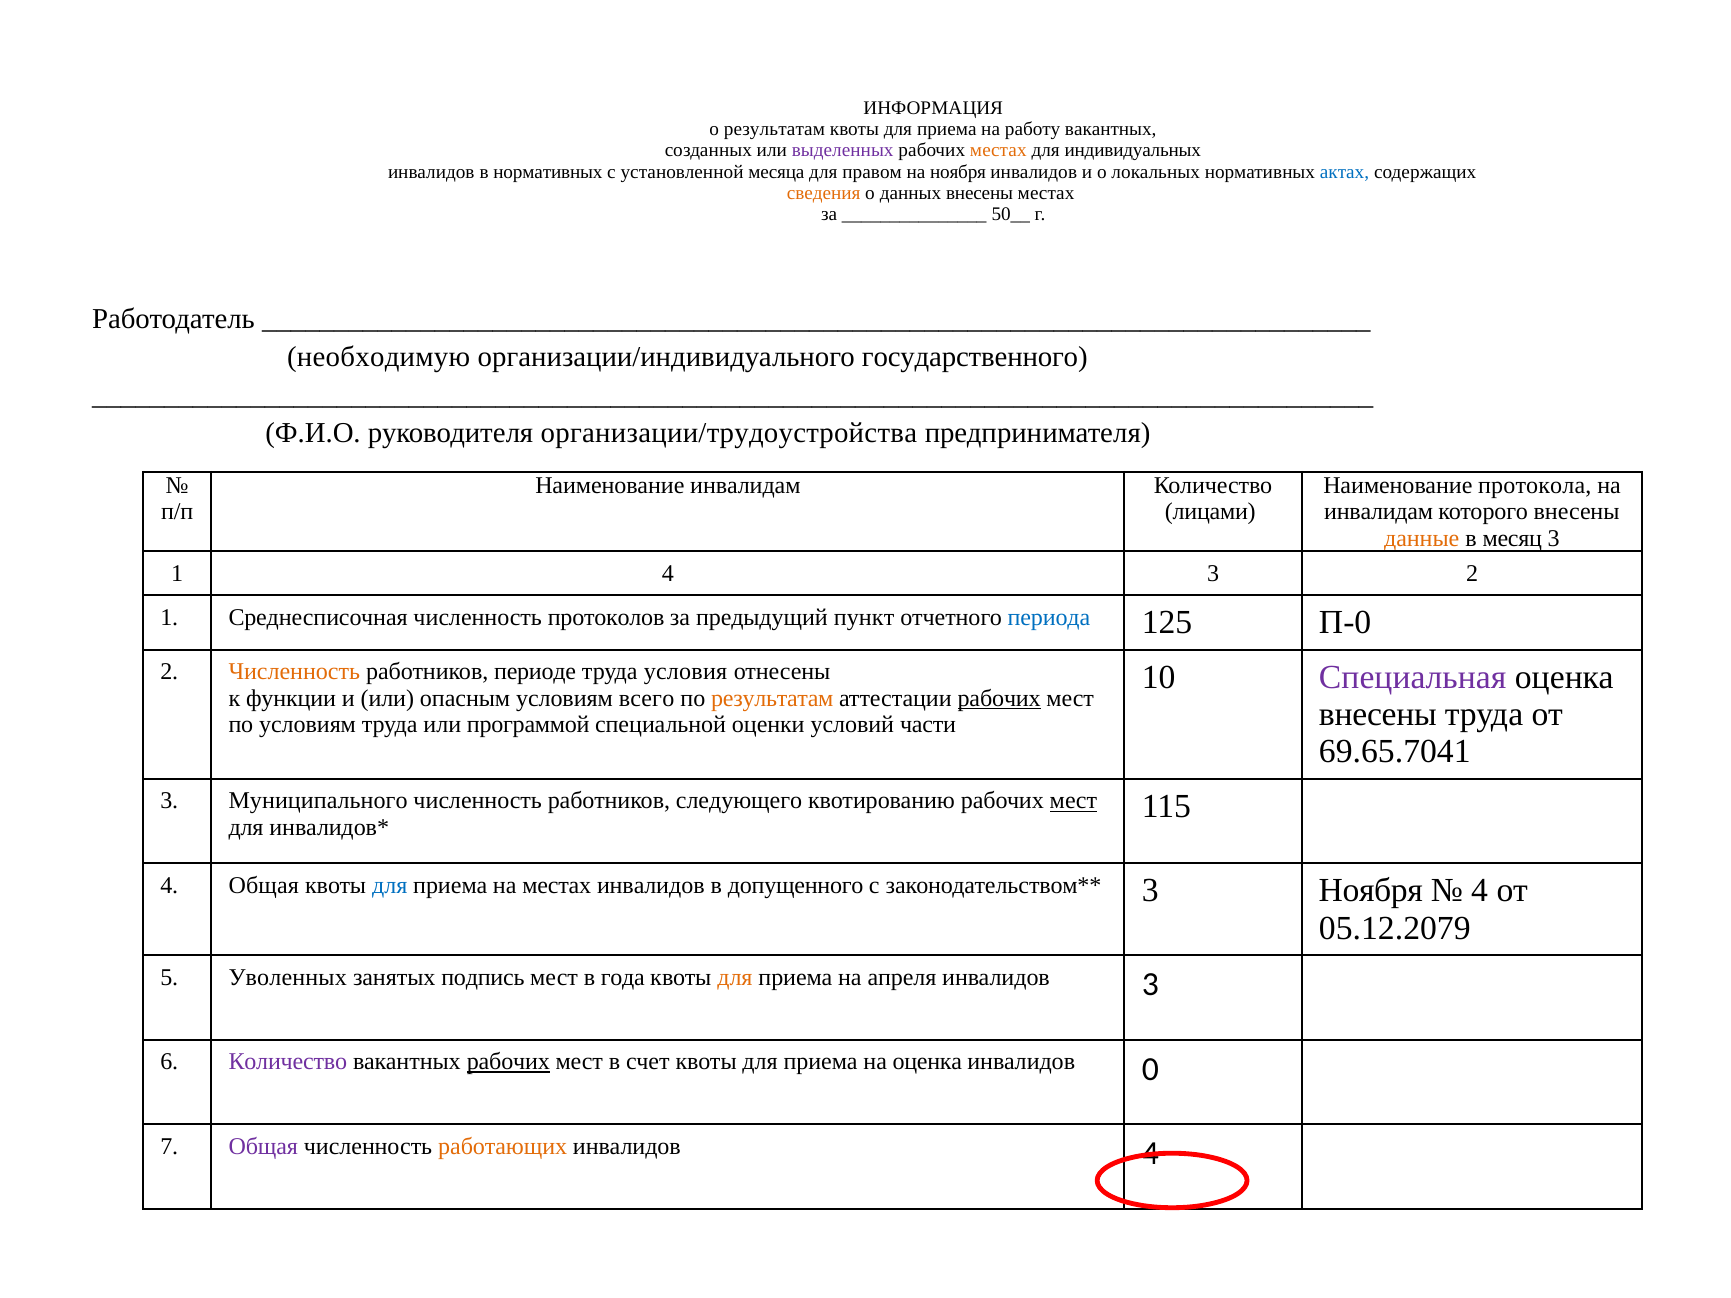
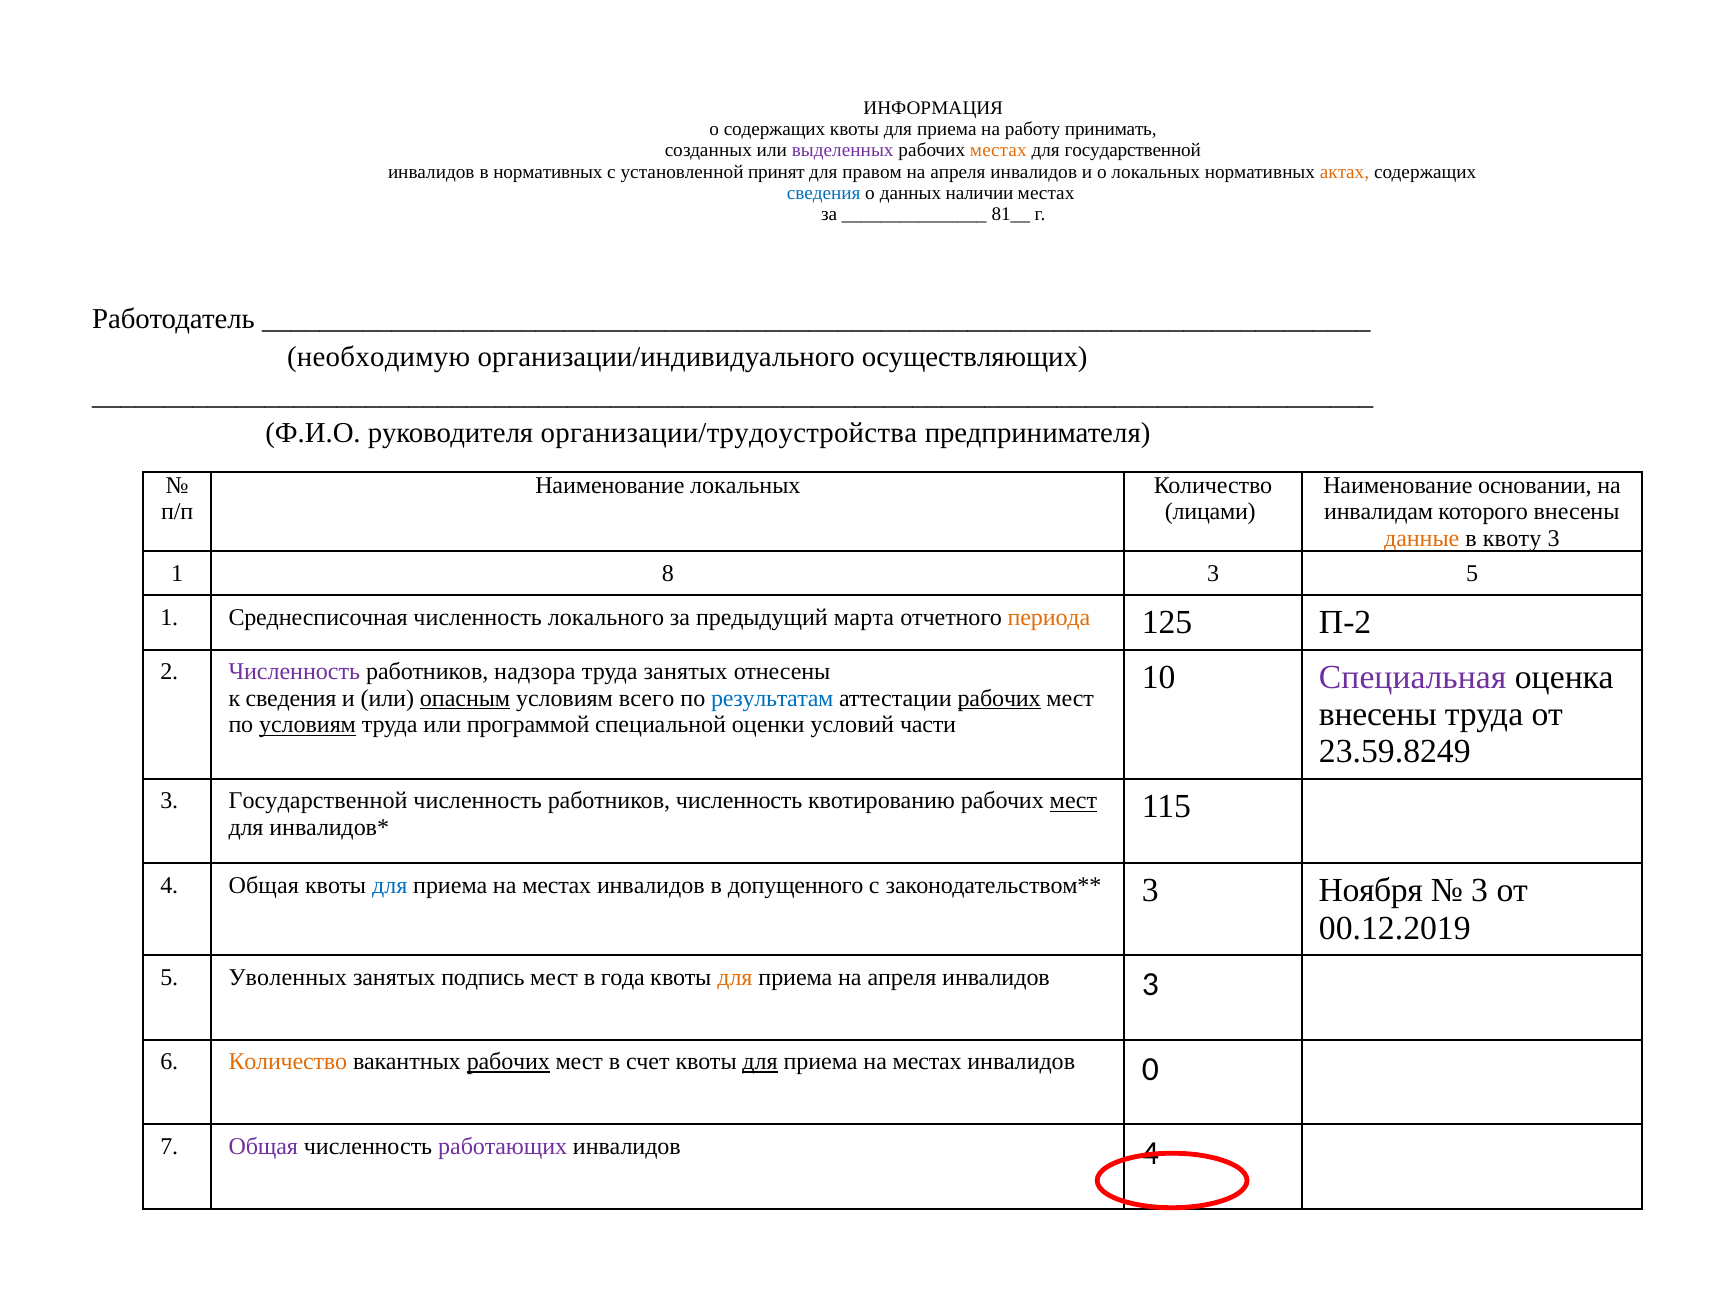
о результатам: результатам -> содержащих
работу вакантных: вакантных -> принимать
для индивидуальных: индивидуальных -> государственной
месяца: месяца -> принят
ноября at (958, 172): ноября -> апреля
актах colour: blue -> orange
сведения at (824, 193) colour: orange -> blue
данных внесены: внесены -> наличии
50__: 50__ -> 81__
государственного: государственного -> осуществляющих
Наименование инвалидам: инвалидам -> локальных
протокола: протокола -> основании
месяц: месяц -> квоту
1 4: 4 -> 8
3 2: 2 -> 5
протоколов: протоколов -> локального
пункт: пункт -> марта
периода colour: blue -> orange
П-0: П-0 -> П-2
Численность at (294, 672) colour: orange -> purple
периоде: периоде -> надзора
труда условия: условия -> занятых
к функции: функции -> сведения
опасным underline: none -> present
результатам at (772, 699) colour: orange -> blue
условиям at (308, 725) underline: none -> present
69.65.7041: 69.65.7041 -> 23.59.8249
3 Муниципального: Муниципального -> Государственной
работников следующего: следующего -> численность
4 at (1480, 891): 4 -> 3
05.12.2079: 05.12.2079 -> 00.12.2019
Количество at (288, 1062) colour: purple -> orange
для at (760, 1062) underline: none -> present
оценка at (927, 1062): оценка -> местах
работающих colour: orange -> purple
